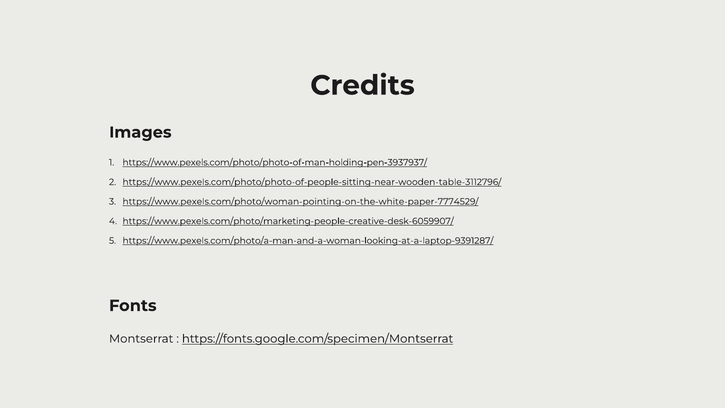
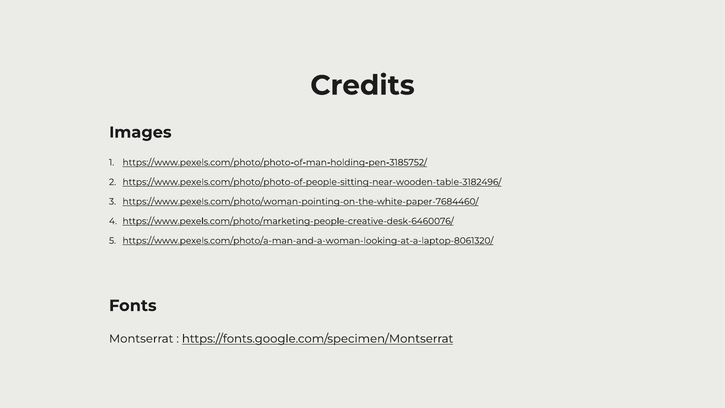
https://www.pexels.com/photo/photo-of-man-holding-pen-3937937/: https://www.pexels.com/photo/photo-of-man-holding-pen-3937937/ -> https://www.pexels.com/photo/photo-of-man-holding-pen-3185752/
https://www.pexels.com/photo/photo-of-people-sitting-near-wooden-table-3112796/: https://www.pexels.com/photo/photo-of-people-sitting-near-wooden-table-3112796/ -> https://www.pexels.com/photo/photo-of-people-sitting-near-wooden-table-3182496/
https://www.pexels.com/photo/woman-pointing-on-the-white-paper-7774529/: https://www.pexels.com/photo/woman-pointing-on-the-white-paper-7774529/ -> https://www.pexels.com/photo/woman-pointing-on-the-white-paper-7684460/
https://www.pexels.com/photo/marketing-people-creative-desk-6059907/: https://www.pexels.com/photo/marketing-people-creative-desk-6059907/ -> https://www.pexels.com/photo/marketing-people-creative-desk-6460076/
https://www.pexels.com/photo/a-man-and-a-woman-looking-at-a-laptop-9391287/: https://www.pexels.com/photo/a-man-and-a-woman-looking-at-a-laptop-9391287/ -> https://www.pexels.com/photo/a-man-and-a-woman-looking-at-a-laptop-8061320/
